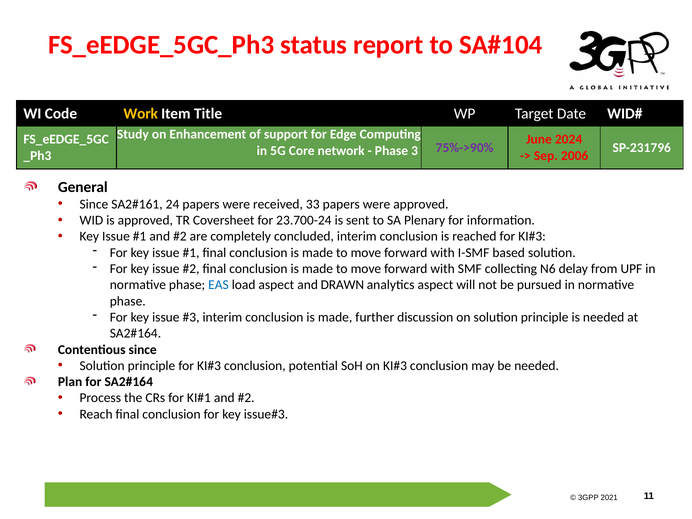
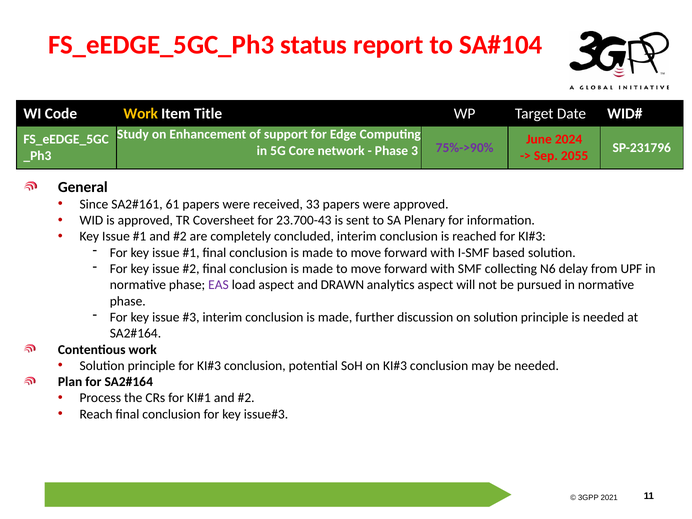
2006: 2006 -> 2055
24: 24 -> 61
23.700-24: 23.700-24 -> 23.700-43
EAS colour: blue -> purple
Contentious since: since -> work
